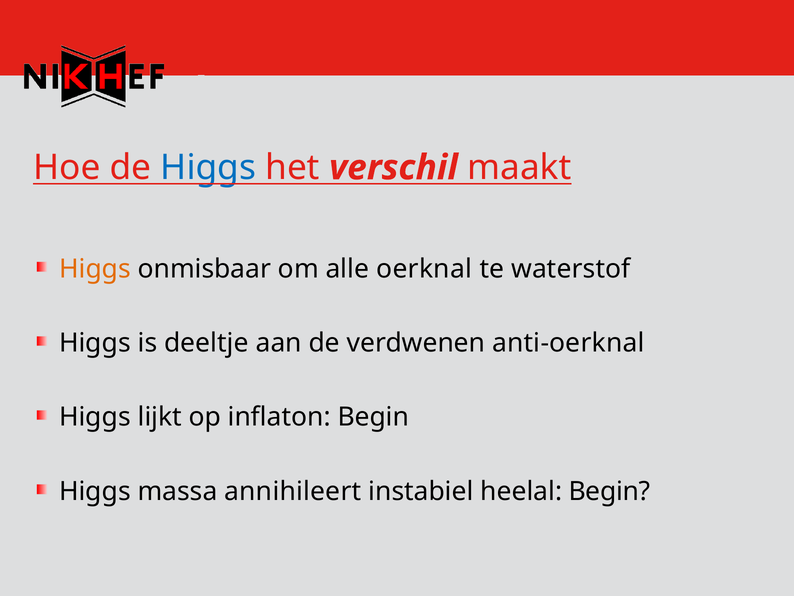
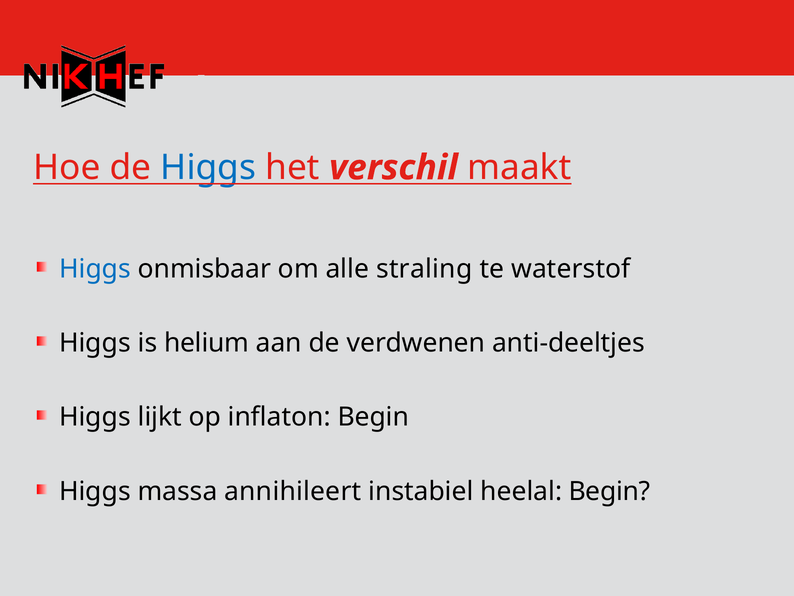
Higgs at (95, 269) colour: orange -> blue
oerknal: oerknal -> straling
deeltje: deeltje -> helium
anti-oerknal: anti-oerknal -> anti-deeltjes
